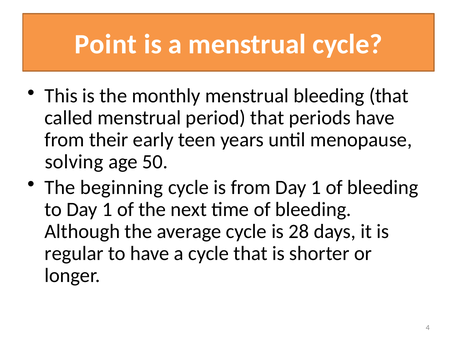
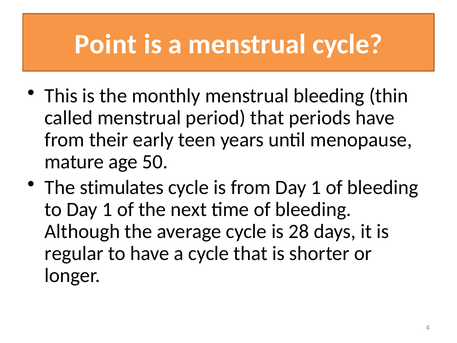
bleeding that: that -> thin
solving: solving -> mature
beginning: beginning -> stimulates
